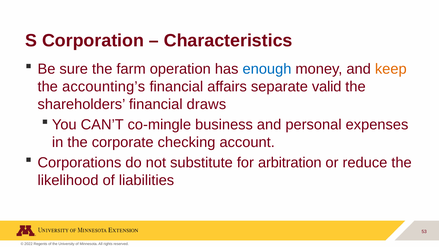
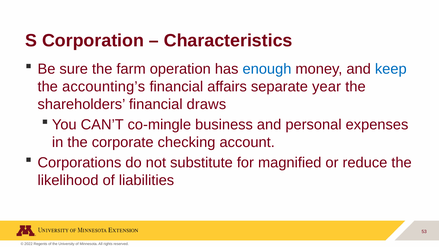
keep colour: orange -> blue
valid: valid -> year
arbitration: arbitration -> magnified
